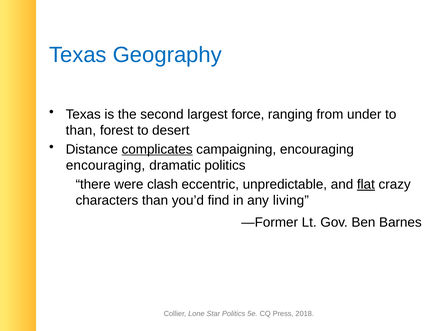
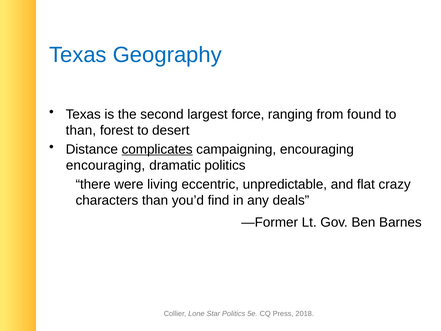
under: under -> found
clash: clash -> living
flat underline: present -> none
living: living -> deals
